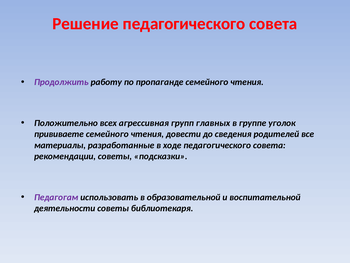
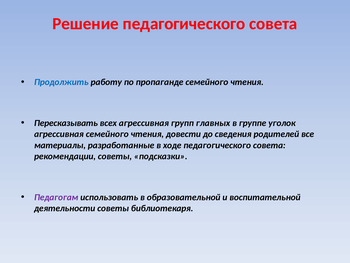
Продолжить colour: purple -> blue
Положительно: Положительно -> Пересказывать
прививаете at (59, 134): прививаете -> агрессивная
